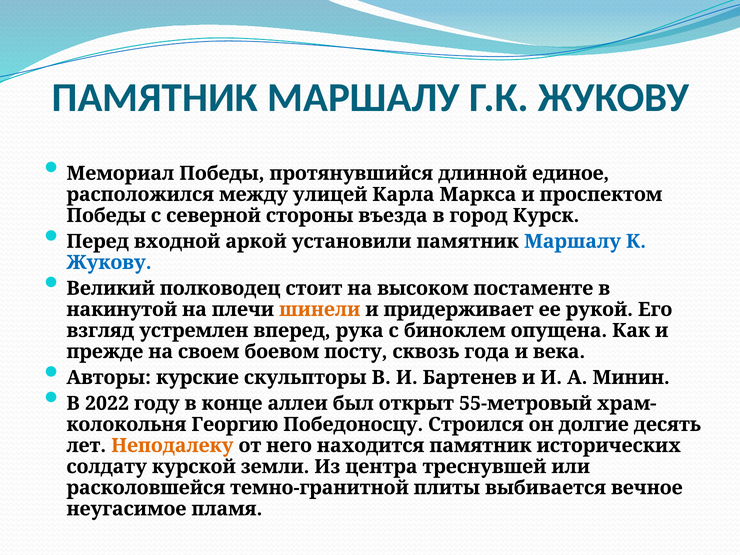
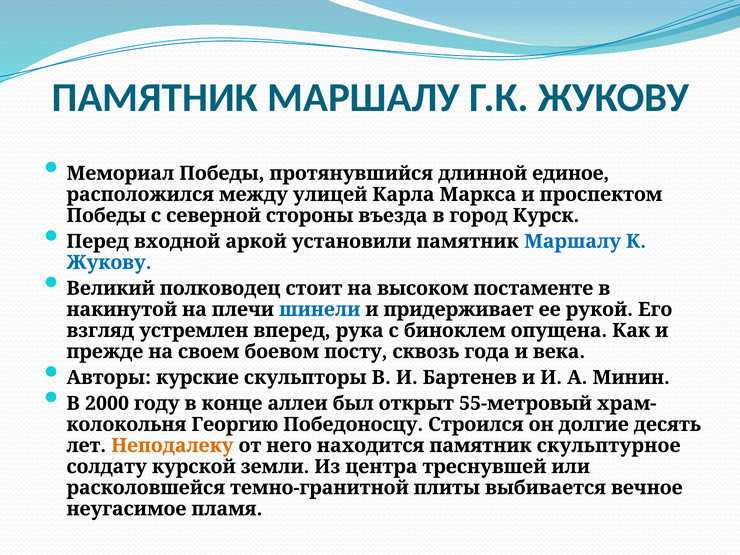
шинели colour: orange -> blue
2022: 2022 -> 2000
исторических: исторических -> скульптурное
